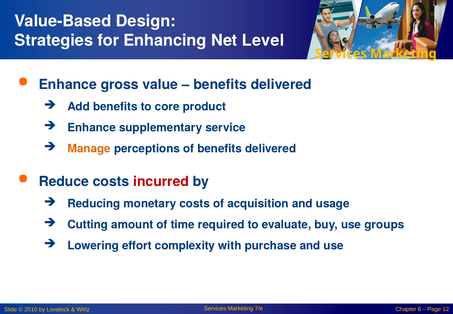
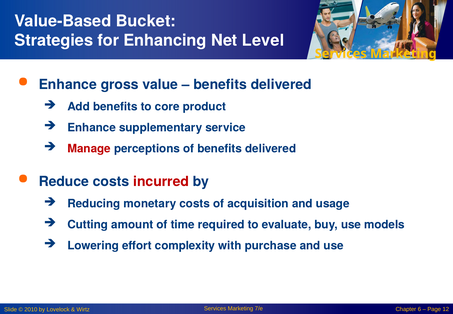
Design: Design -> Bucket
Manage colour: orange -> red
groups: groups -> models
